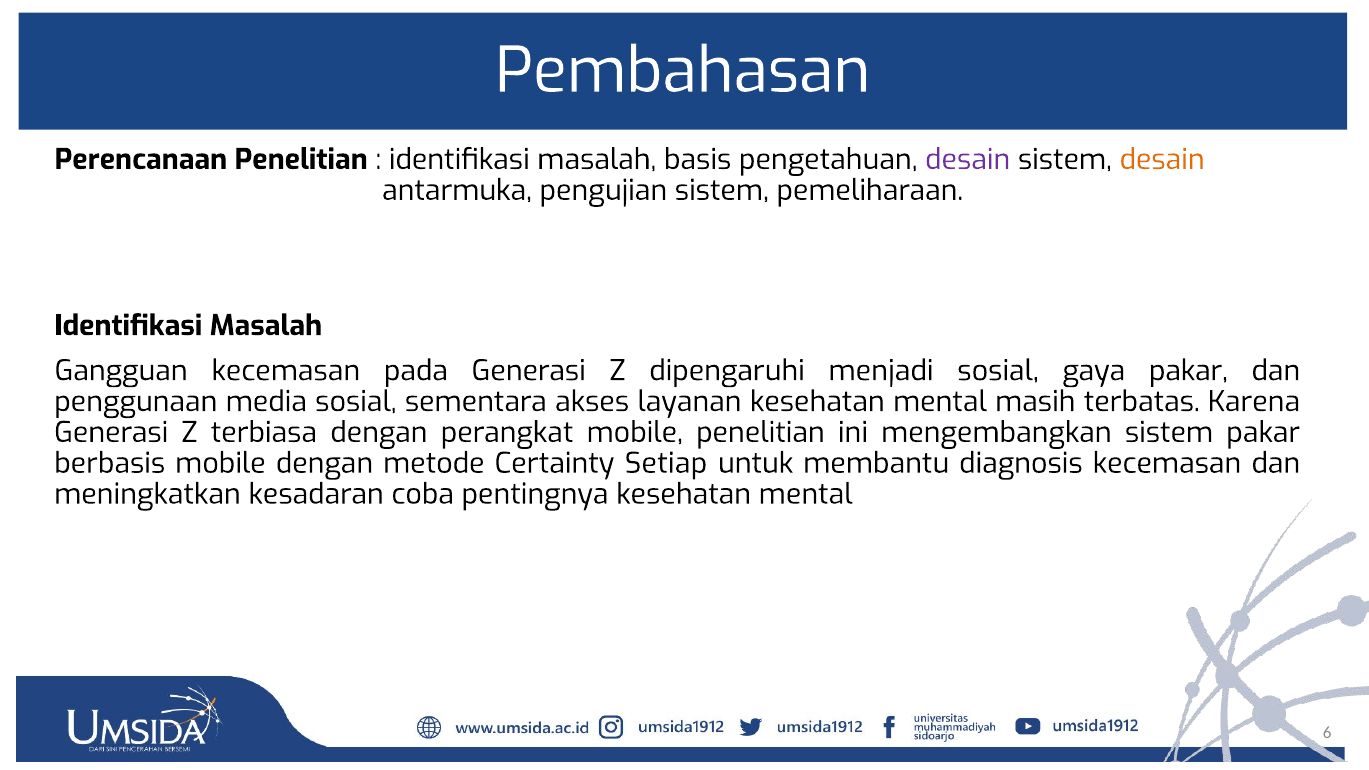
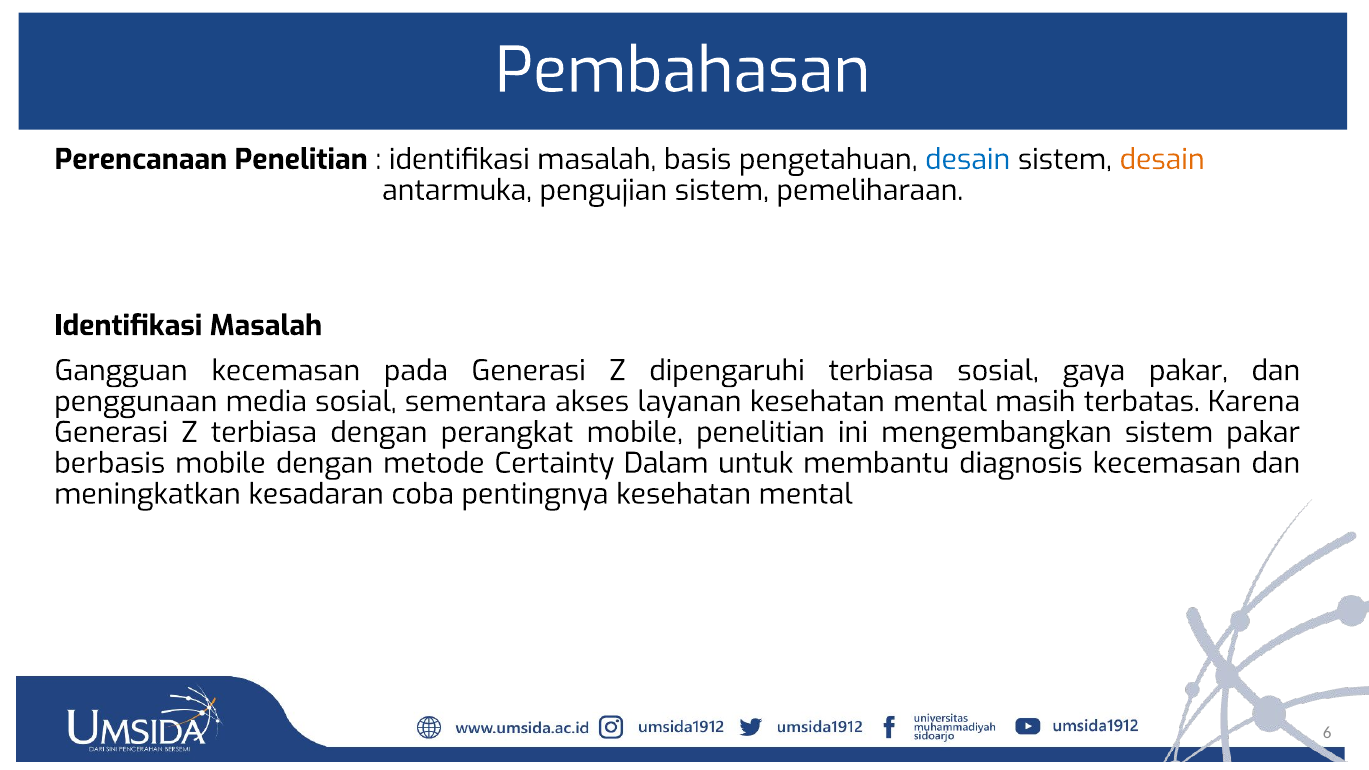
desain at (968, 160) colour: purple -> blue
dipengaruhi menjadi: menjadi -> terbiasa
Setiap: Setiap -> Dalam
